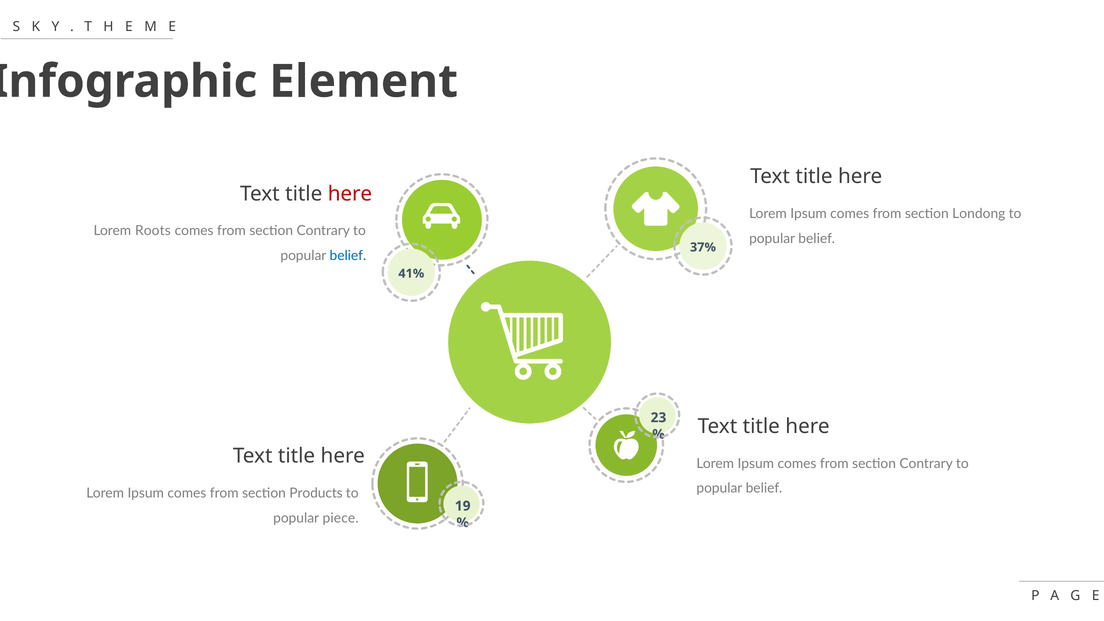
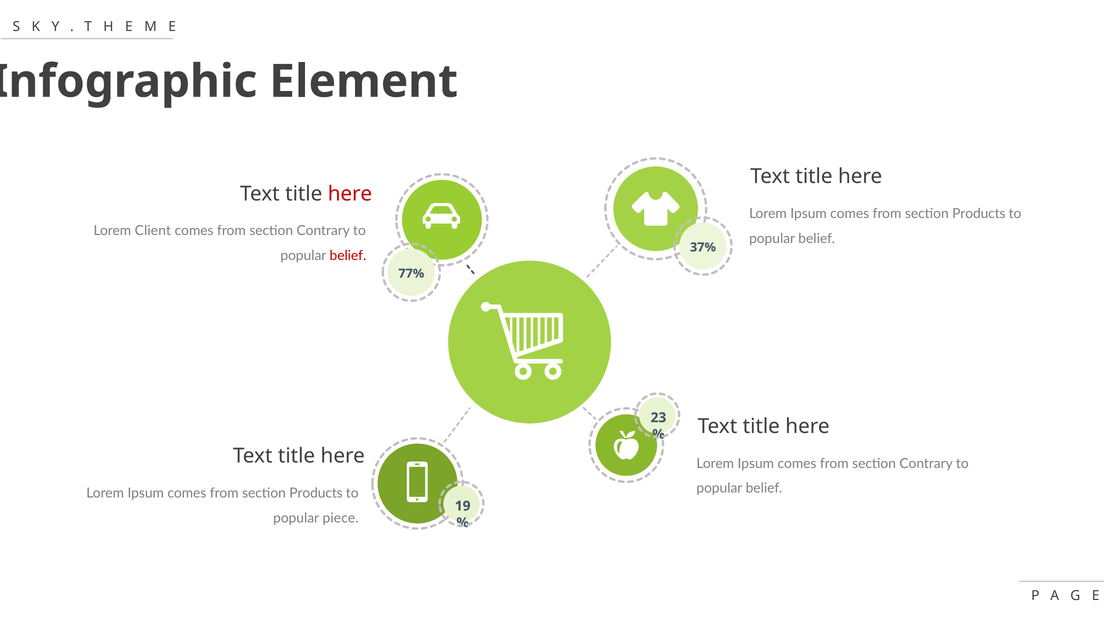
Londong at (979, 214): Londong -> Products
Roots: Roots -> Client
belief at (348, 256) colour: blue -> red
41%: 41% -> 77%
